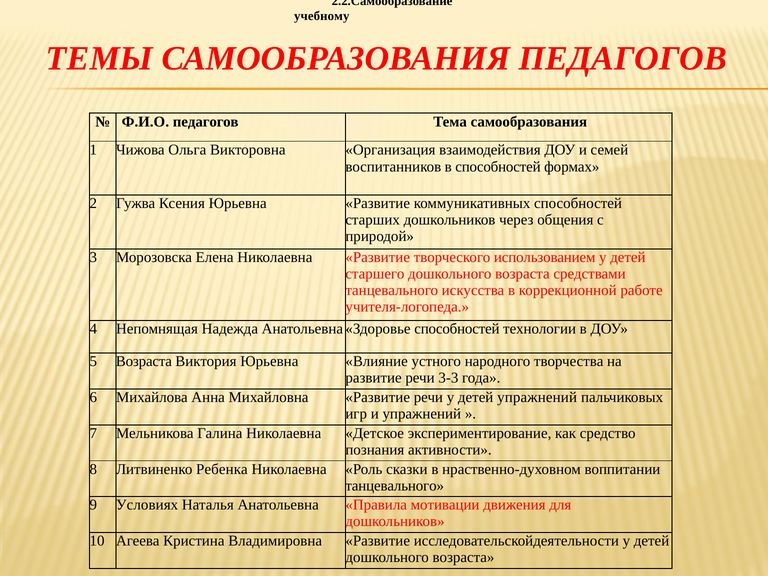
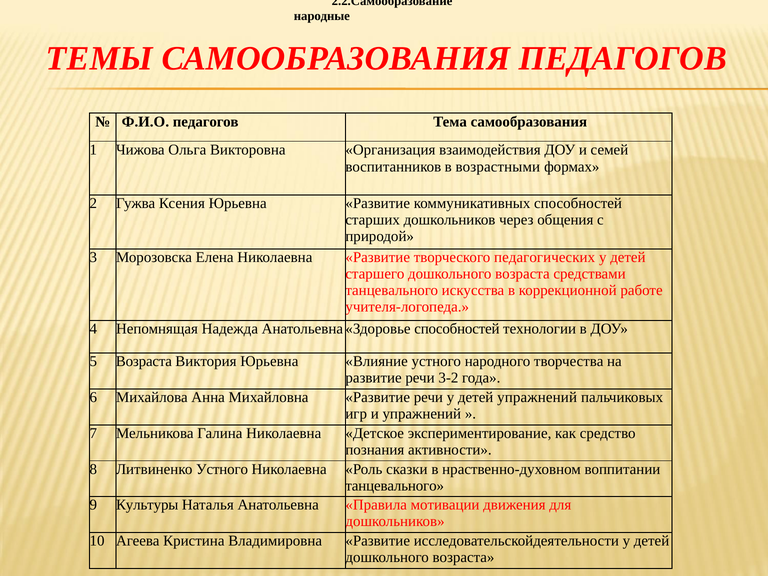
учебному: учебному -> народные
в способностей: способностей -> возрастными
использованием: использованием -> педагогических
3-3: 3-3 -> 3-2
Литвиненко Ребенка: Ребенка -> Устного
Условиях: Условиях -> Культуры
